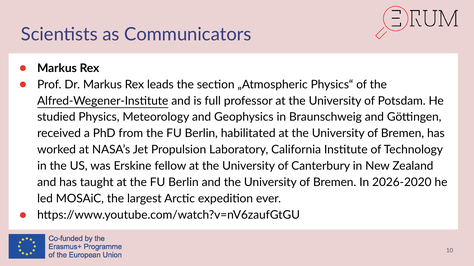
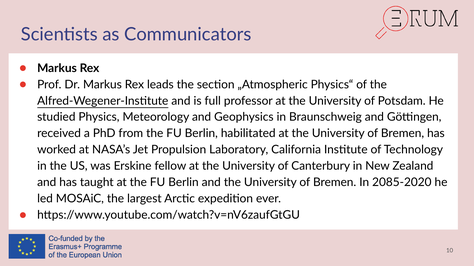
2026-2020: 2026-2020 -> 2085-2020
